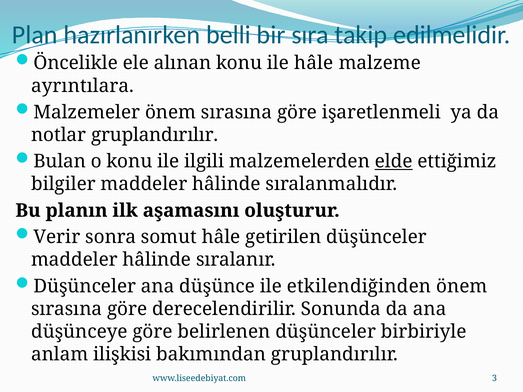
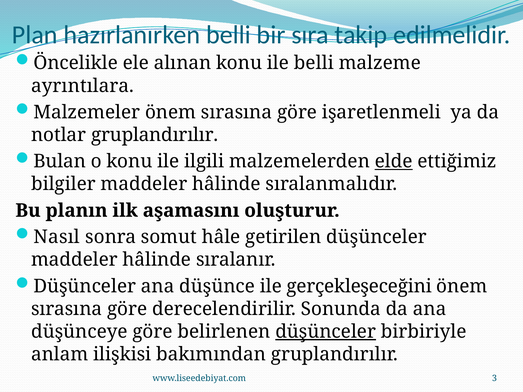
ile hâle: hâle -> belli
Verir: Verir -> Nasıl
etkilendiğinden: etkilendiğinden -> gerçekleşeceğini
düşünceler at (326, 332) underline: none -> present
